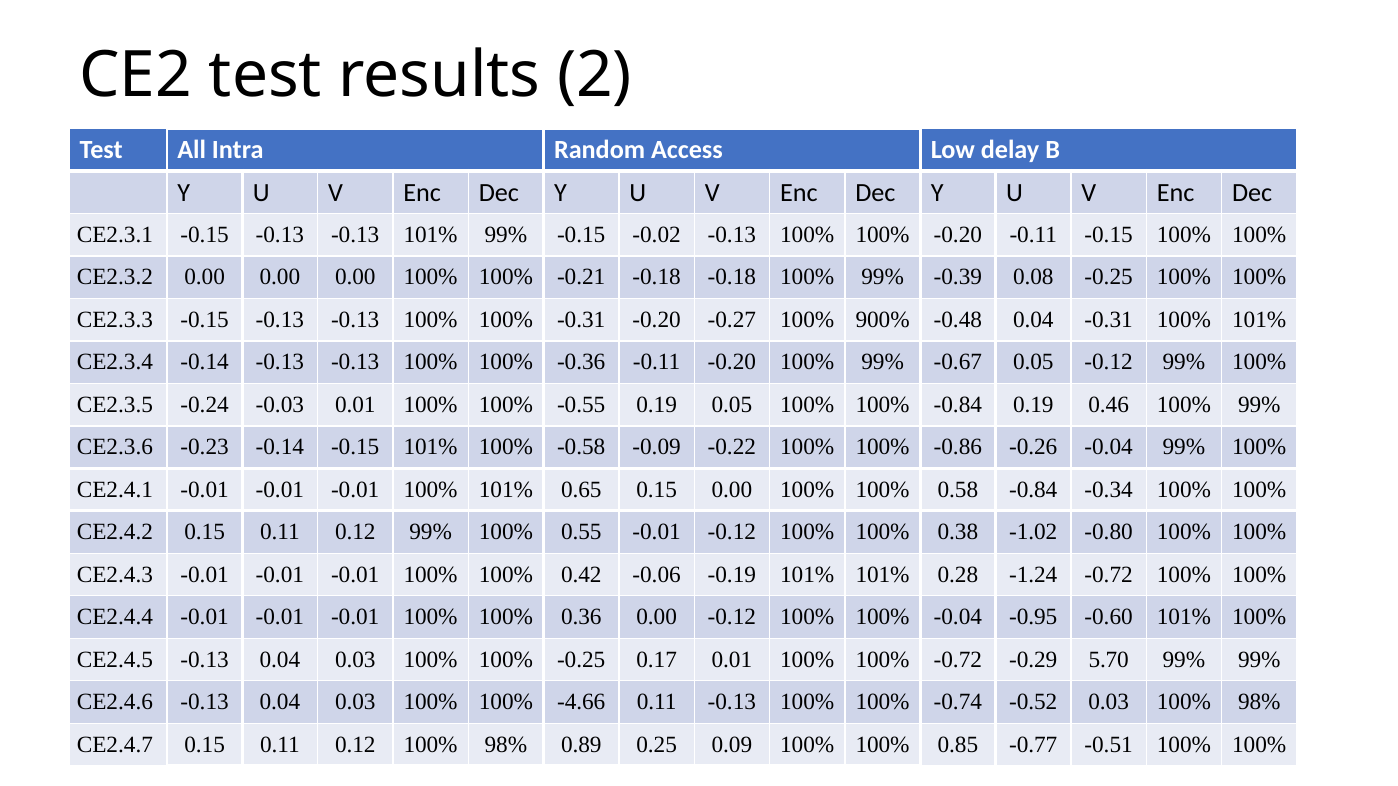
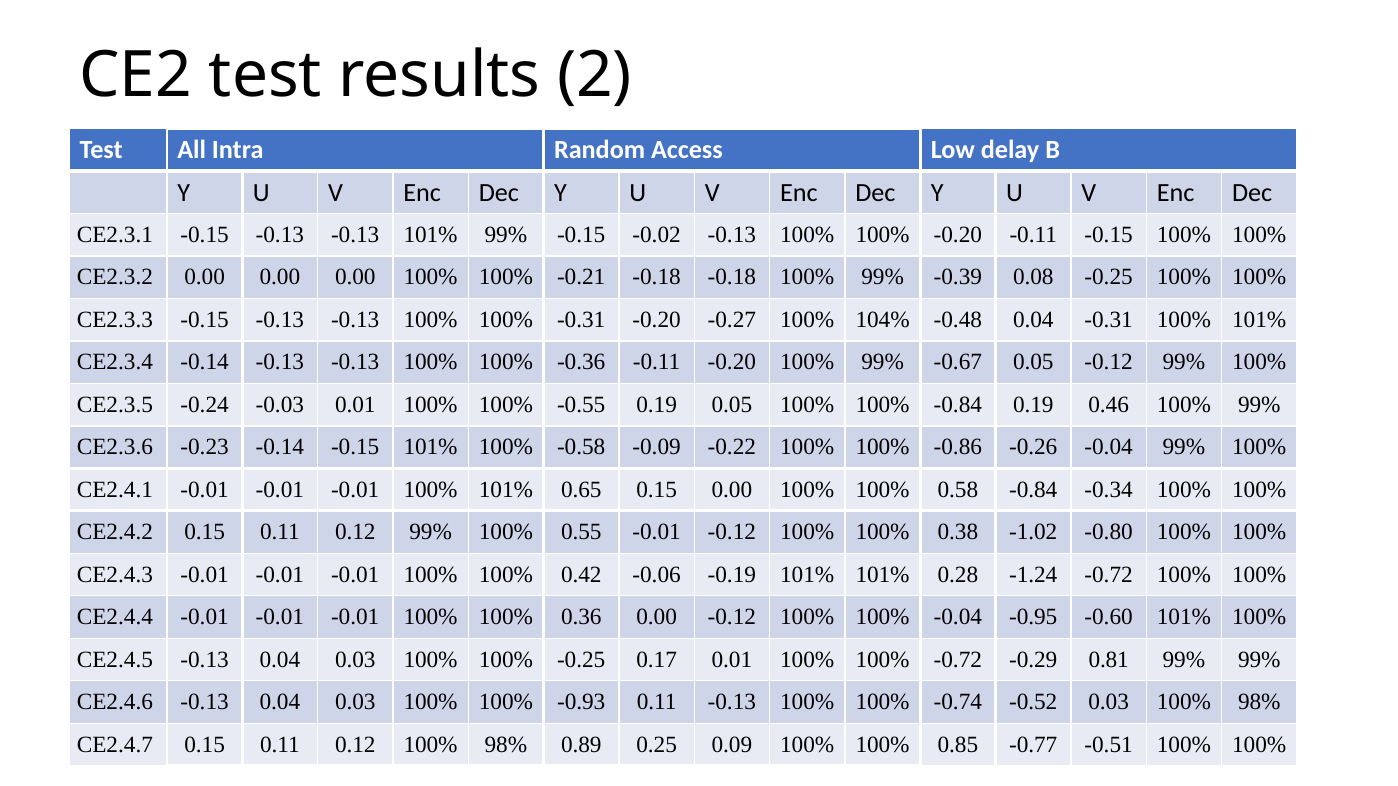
900%: 900% -> 104%
5.70: 5.70 -> 0.81
-4.66: -4.66 -> -0.93
